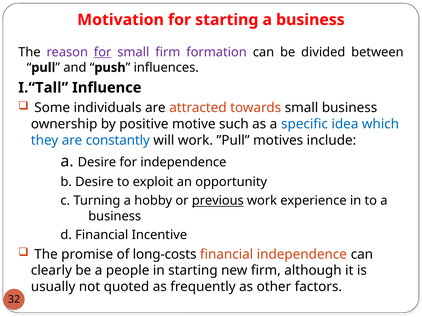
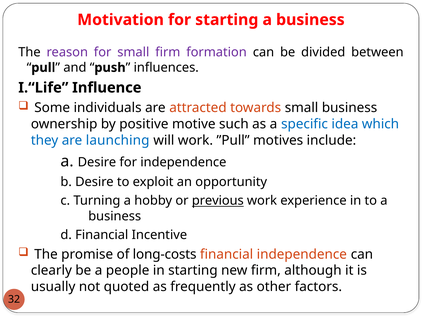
for at (103, 52) underline: present -> none
I.“Tall: I.“Tall -> I.“Life
constantly: constantly -> launching
